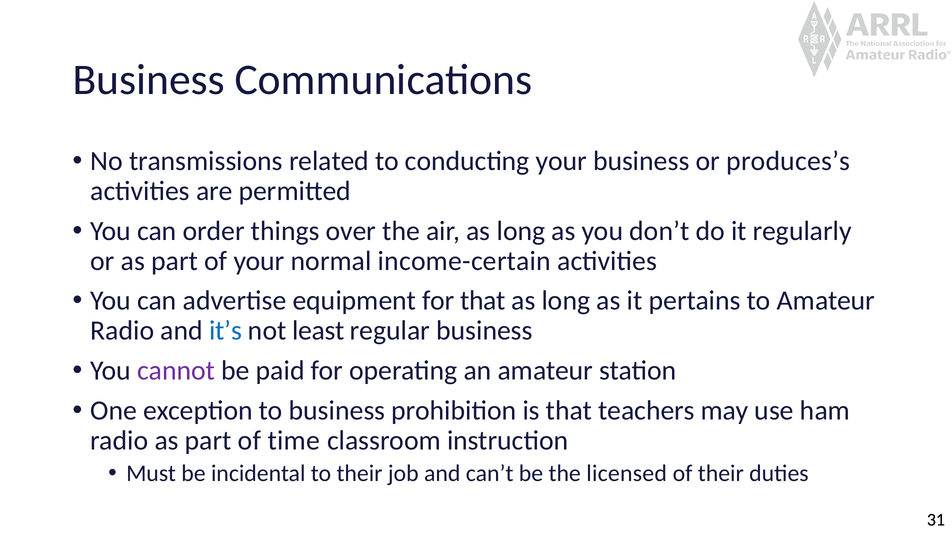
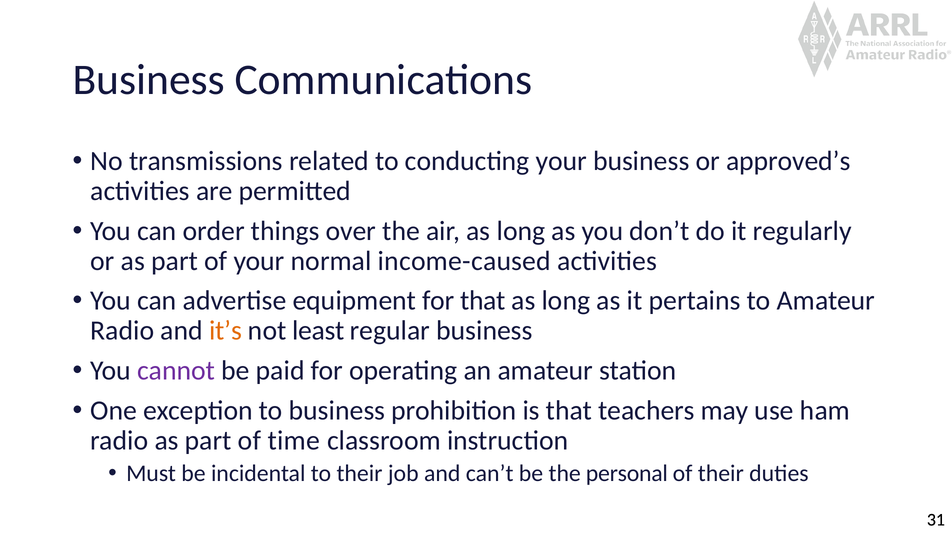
produces’s: produces’s -> approved’s
income-certain: income-certain -> income-caused
it’s colour: blue -> orange
licensed: licensed -> personal
